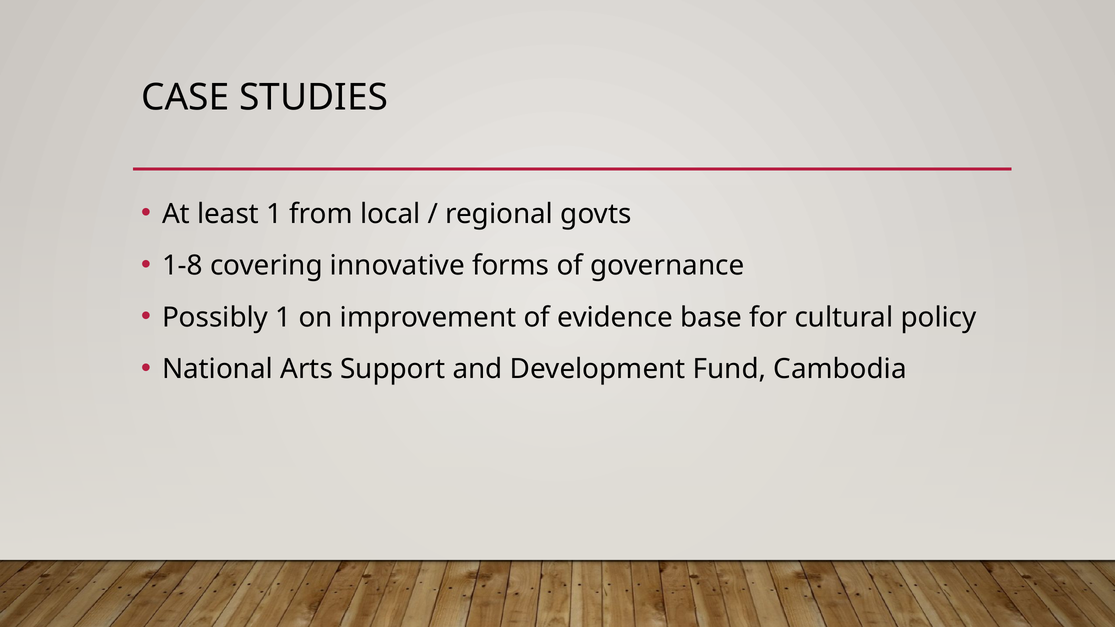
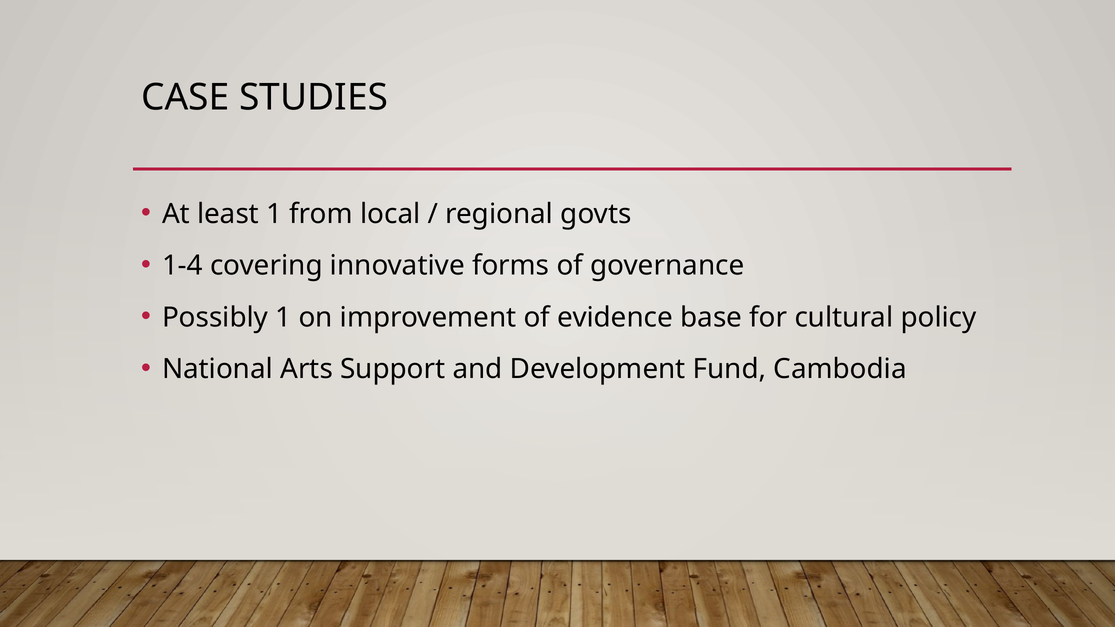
1-8: 1-8 -> 1-4
